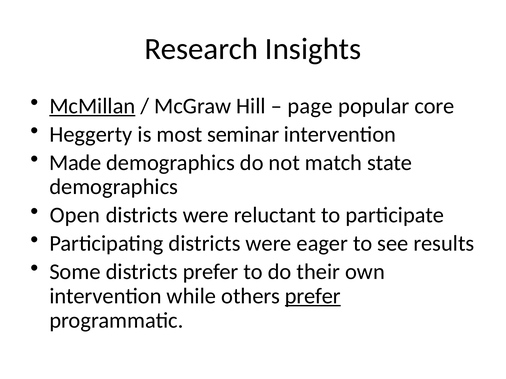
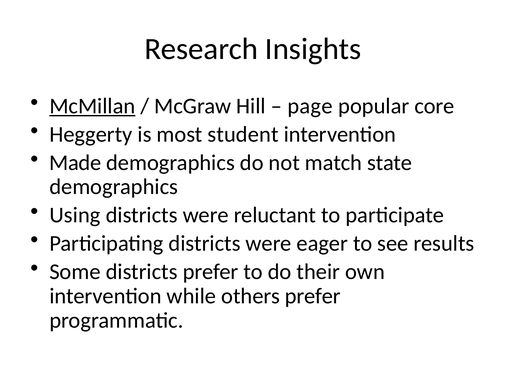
seminar: seminar -> student
Open: Open -> Using
prefer at (313, 296) underline: present -> none
